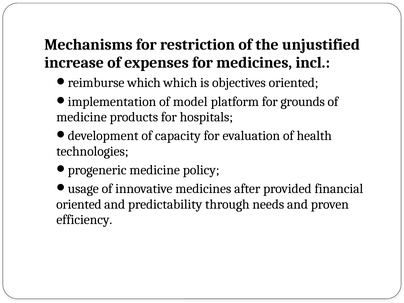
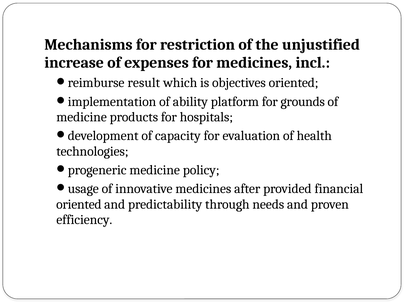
which at (144, 83): which -> result
model: model -> ability
